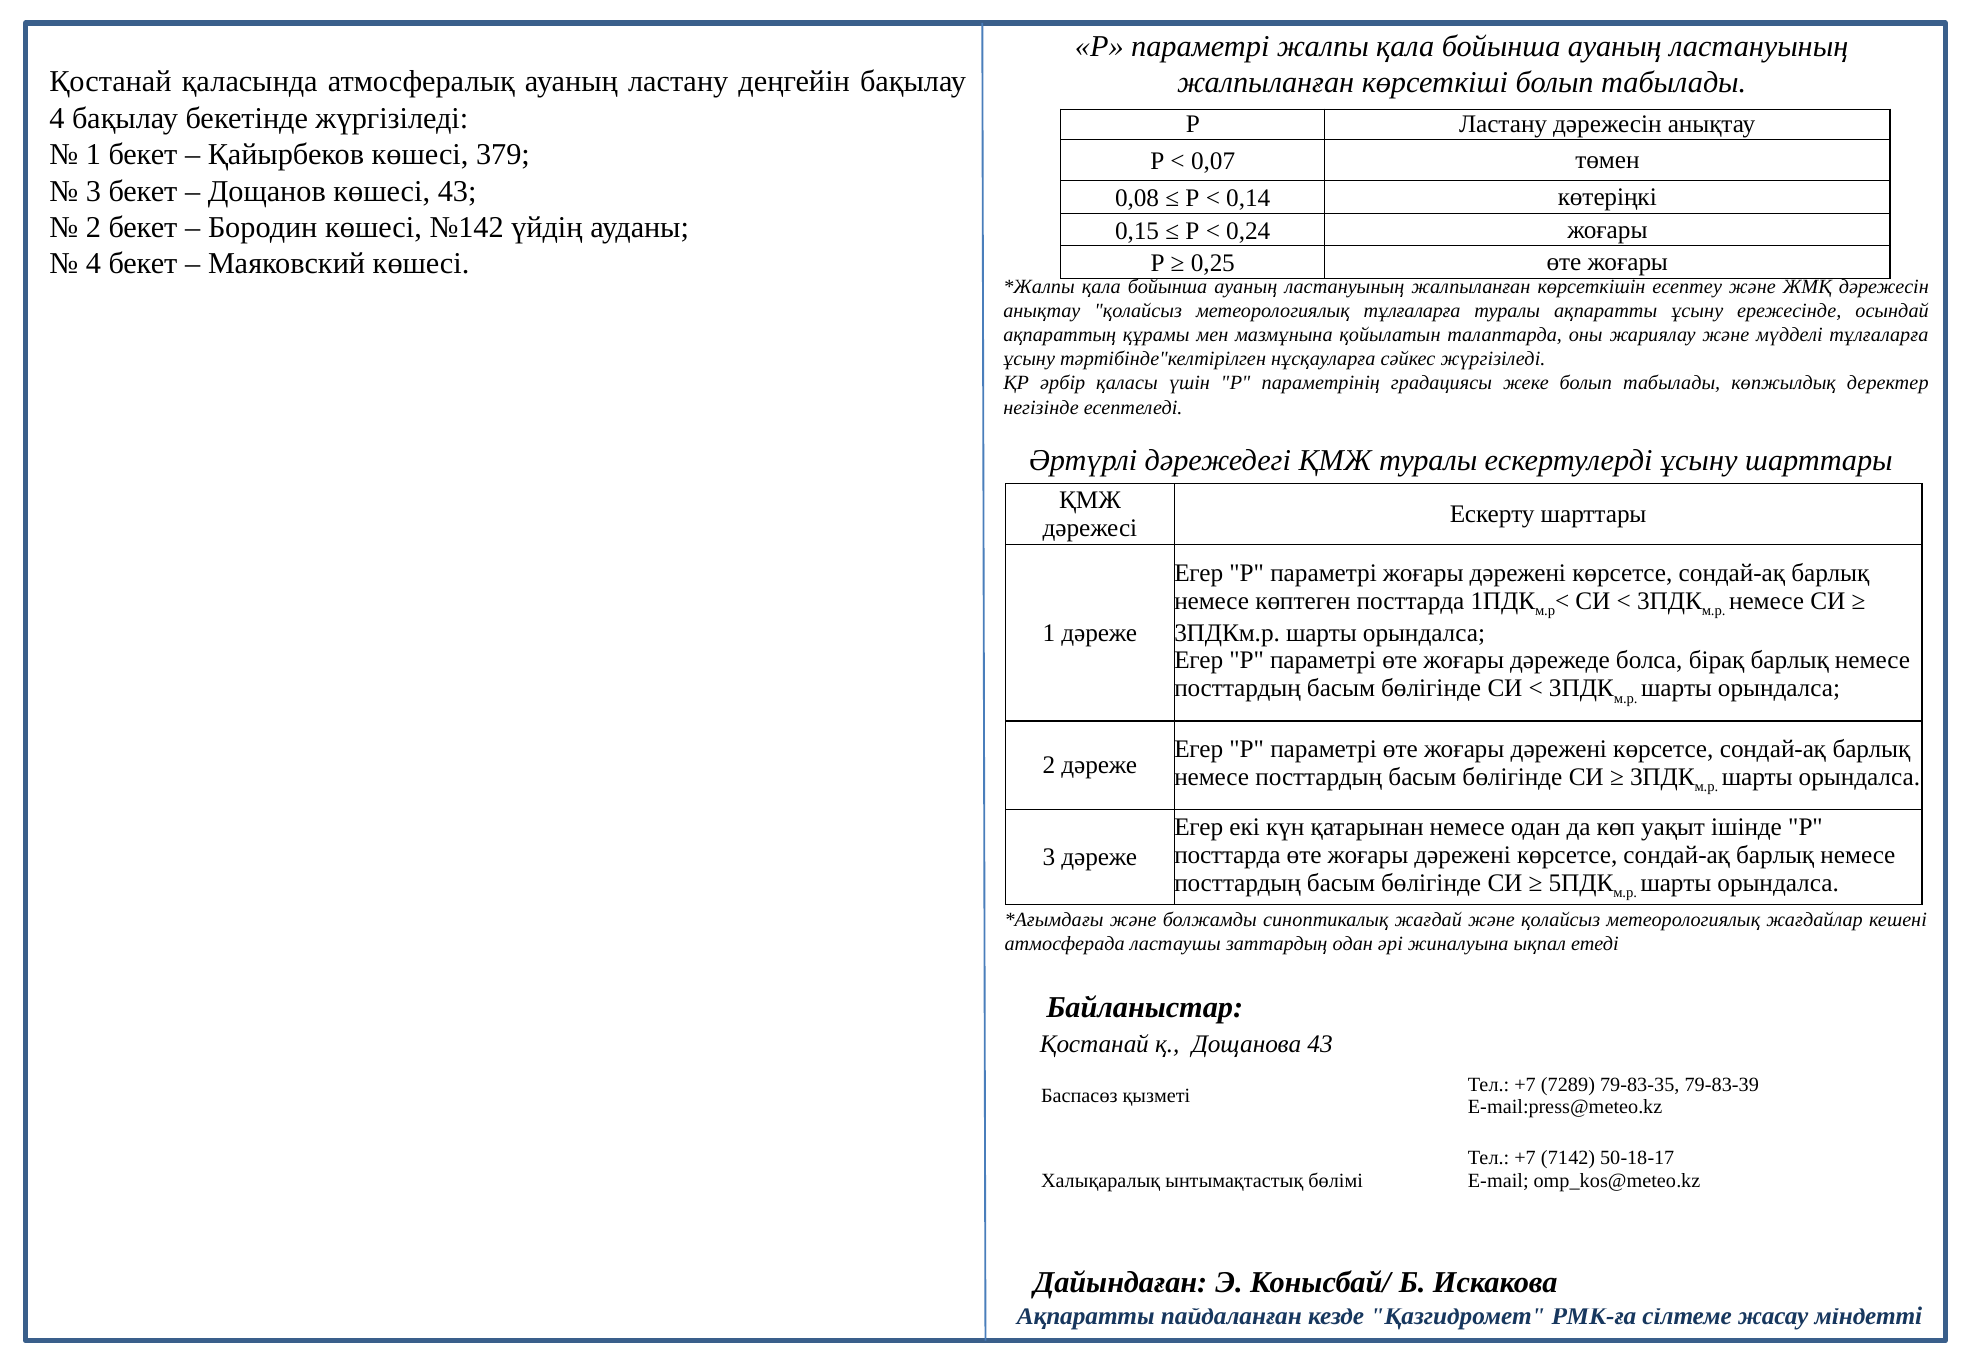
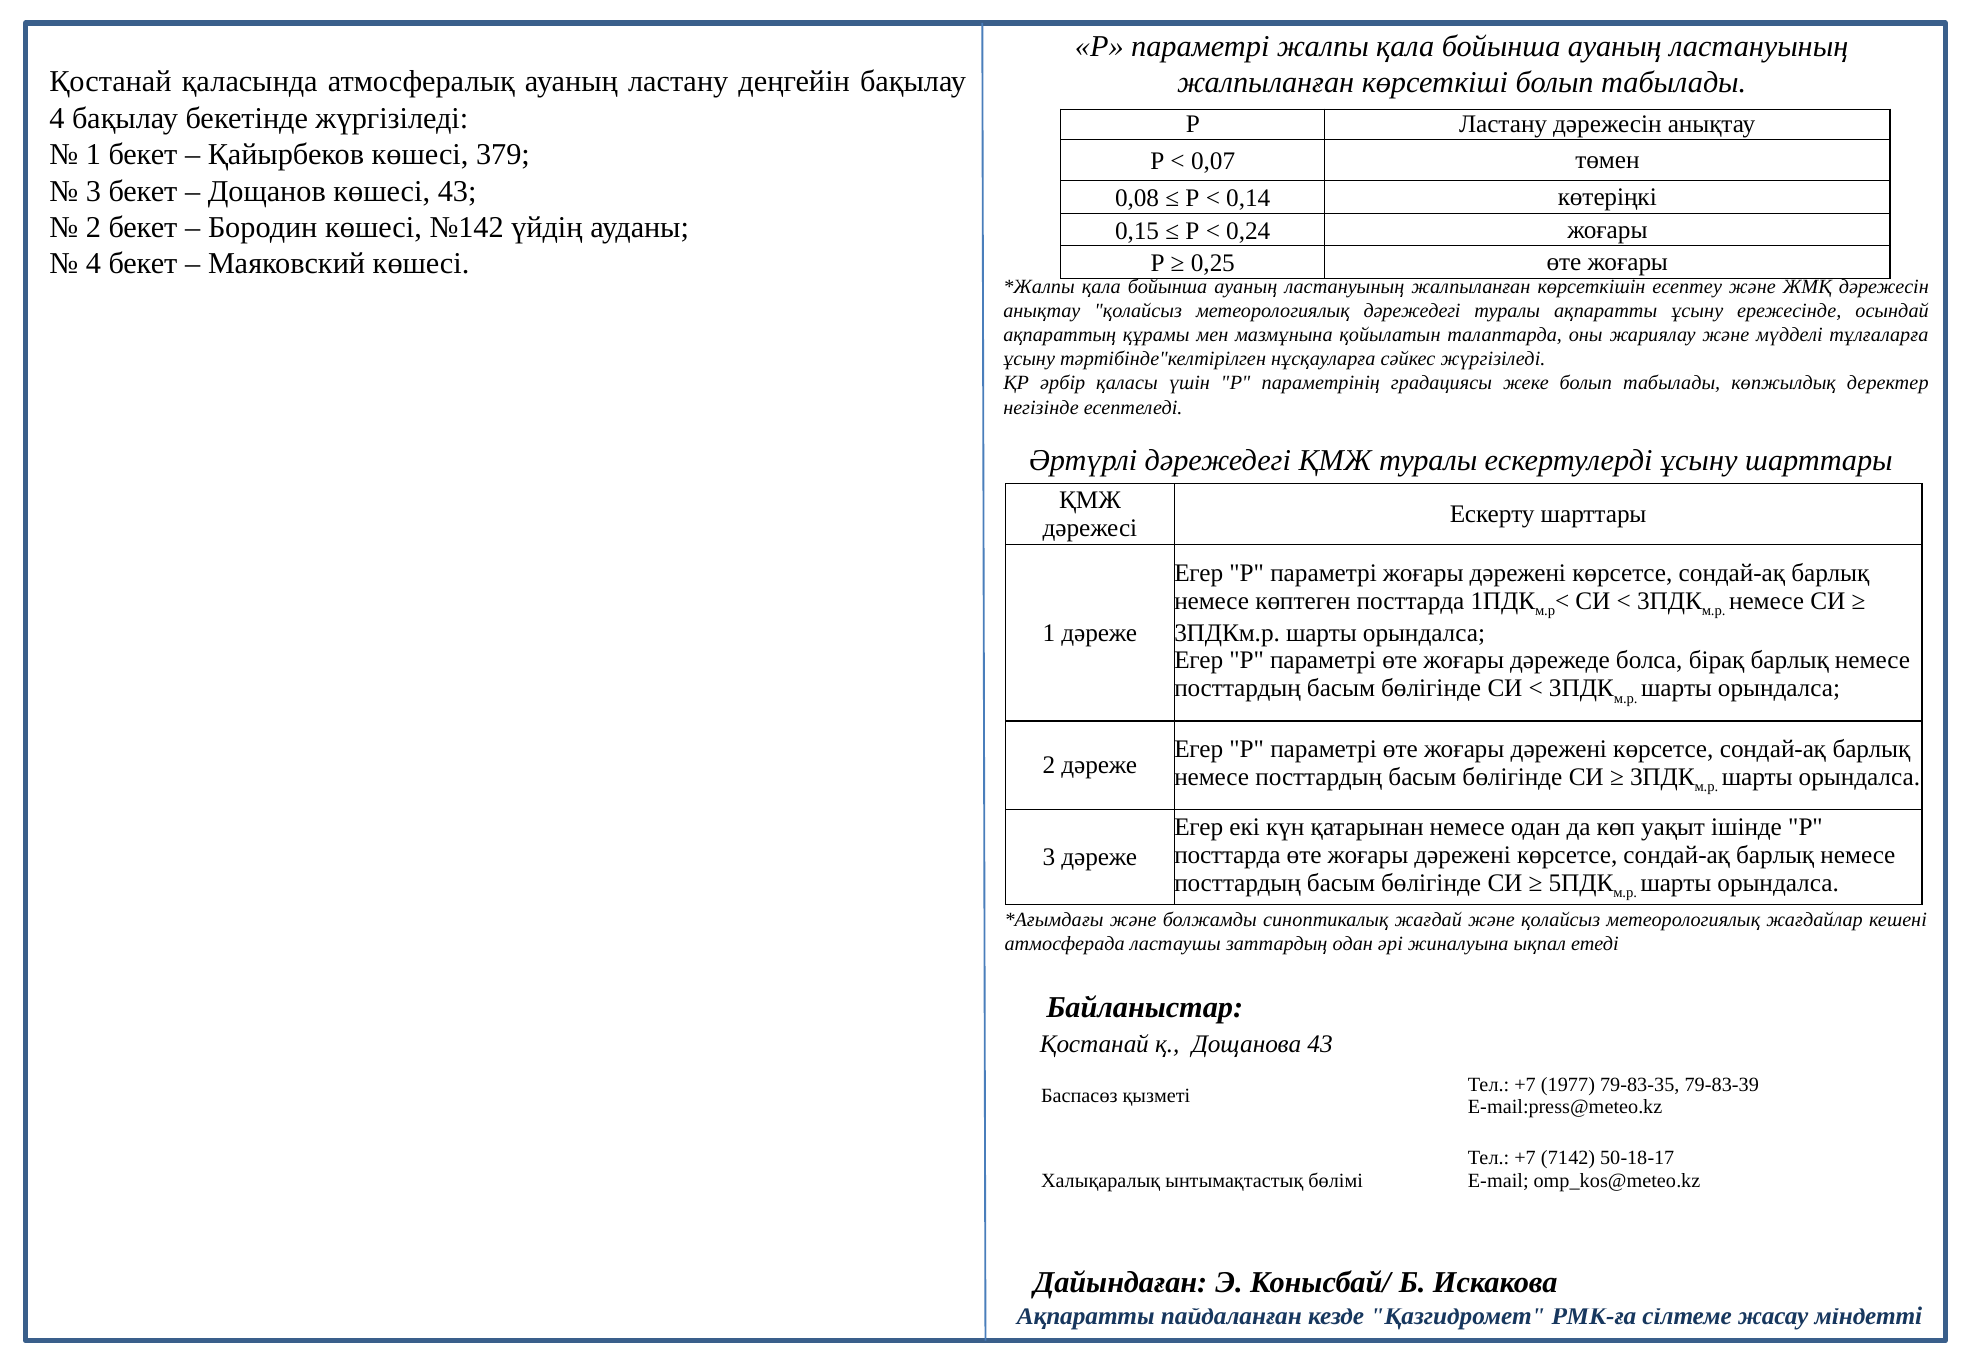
метеорологиялық тұлғаларға: тұлғаларға -> дәрежедегі
7289: 7289 -> 1977
